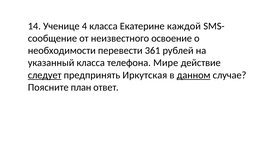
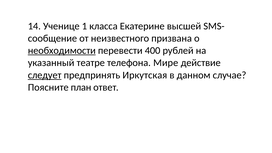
4: 4 -> 1
каждой: каждой -> высшей
освоение: освоение -> призвана
необходимости underline: none -> present
361: 361 -> 400
указанный класса: класса -> театре
данном underline: present -> none
